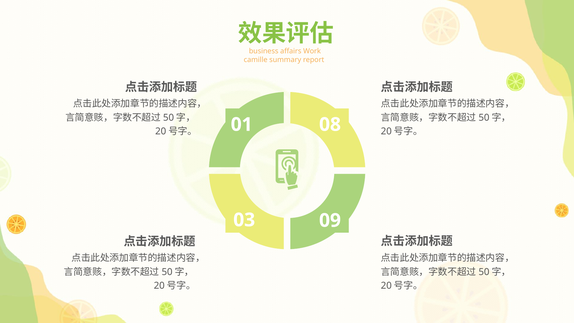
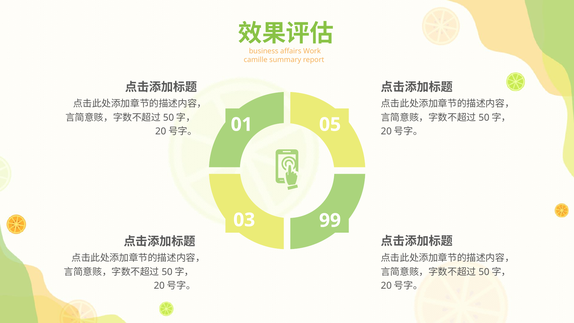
08: 08 -> 05
09: 09 -> 99
